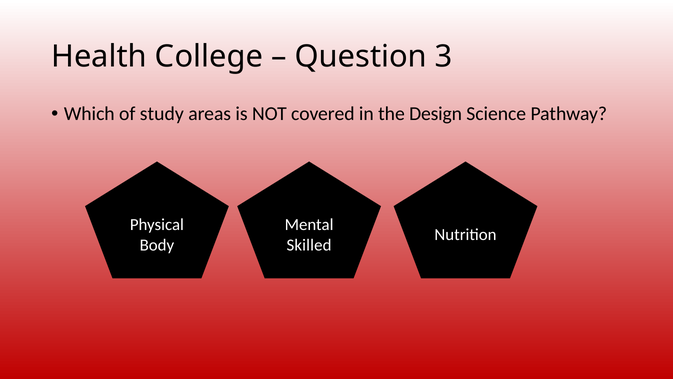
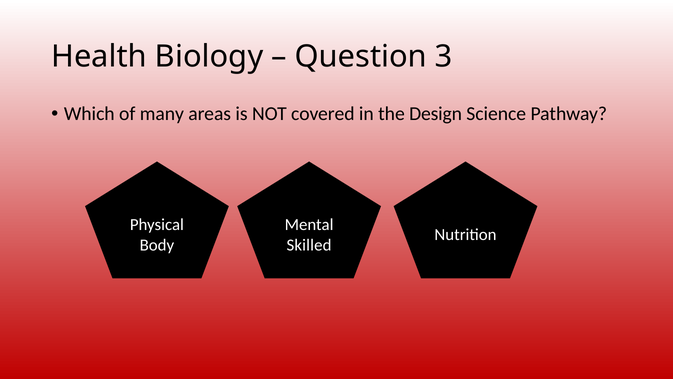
College: College -> Biology
study: study -> many
